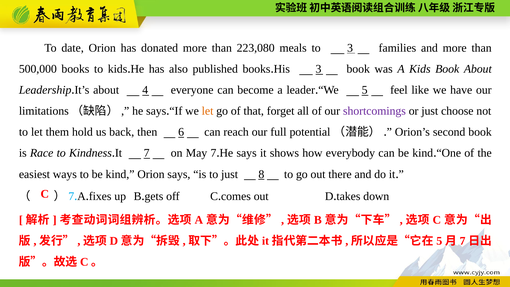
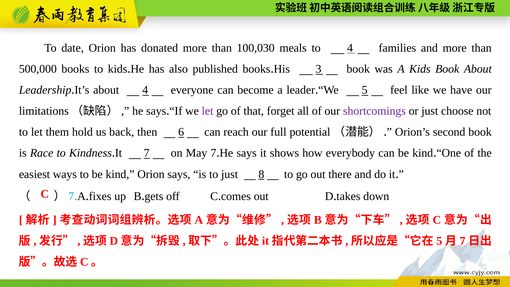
223,080: 223,080 -> 100,030
to 3: 3 -> 4
let at (208, 111) colour: orange -> purple
